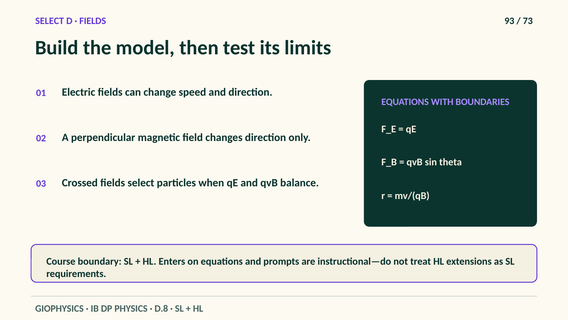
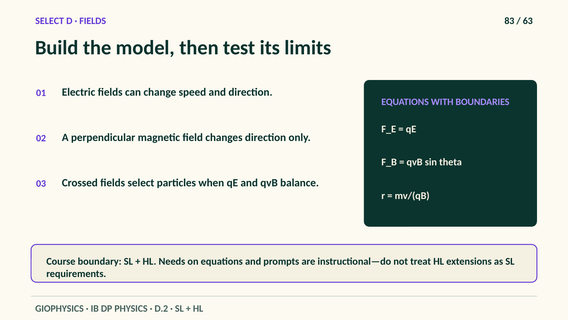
93: 93 -> 83
73: 73 -> 63
Enters: Enters -> Needs
D.8: D.8 -> D.2
